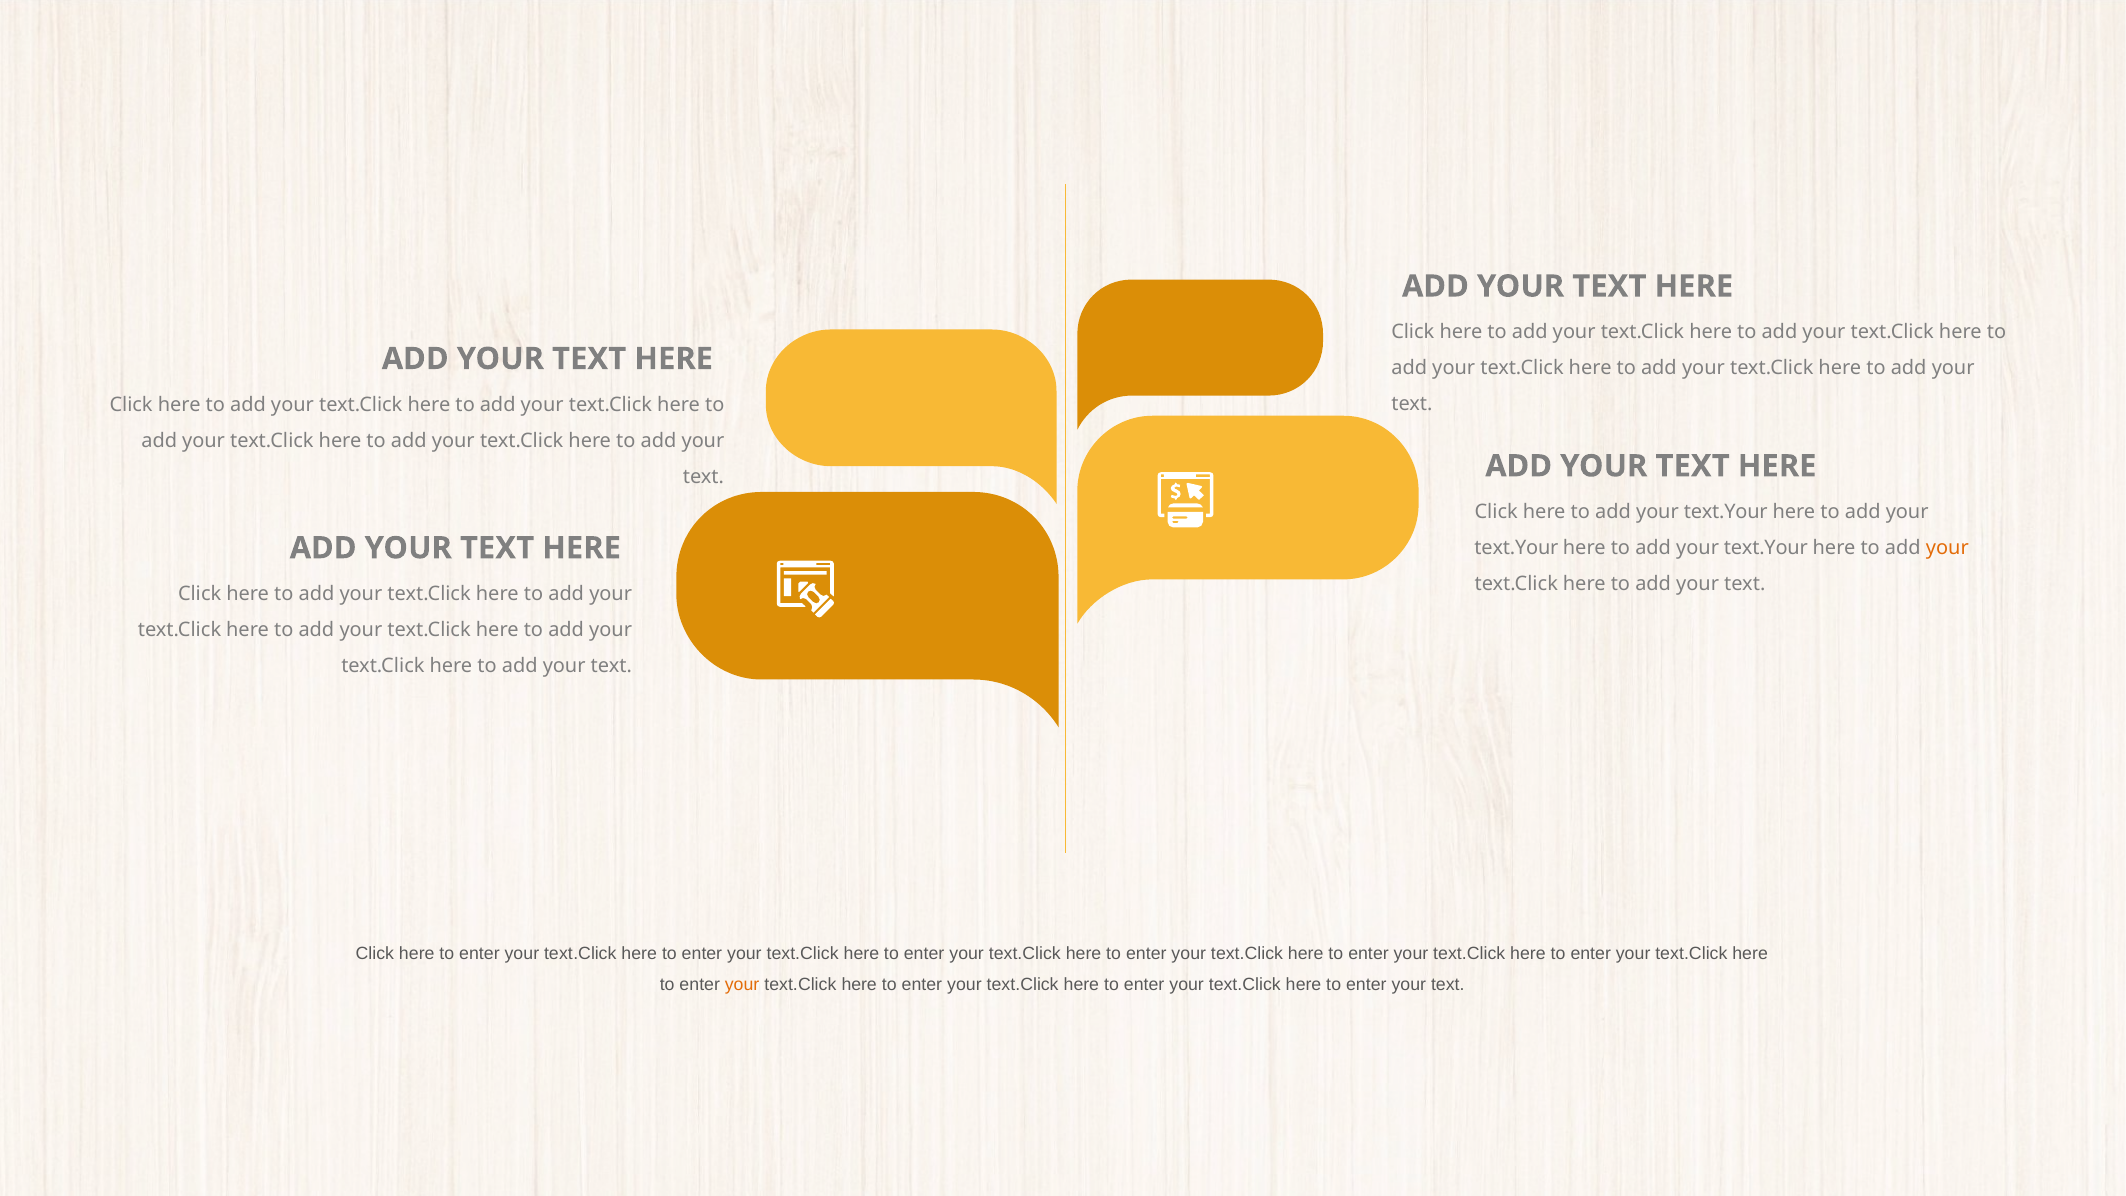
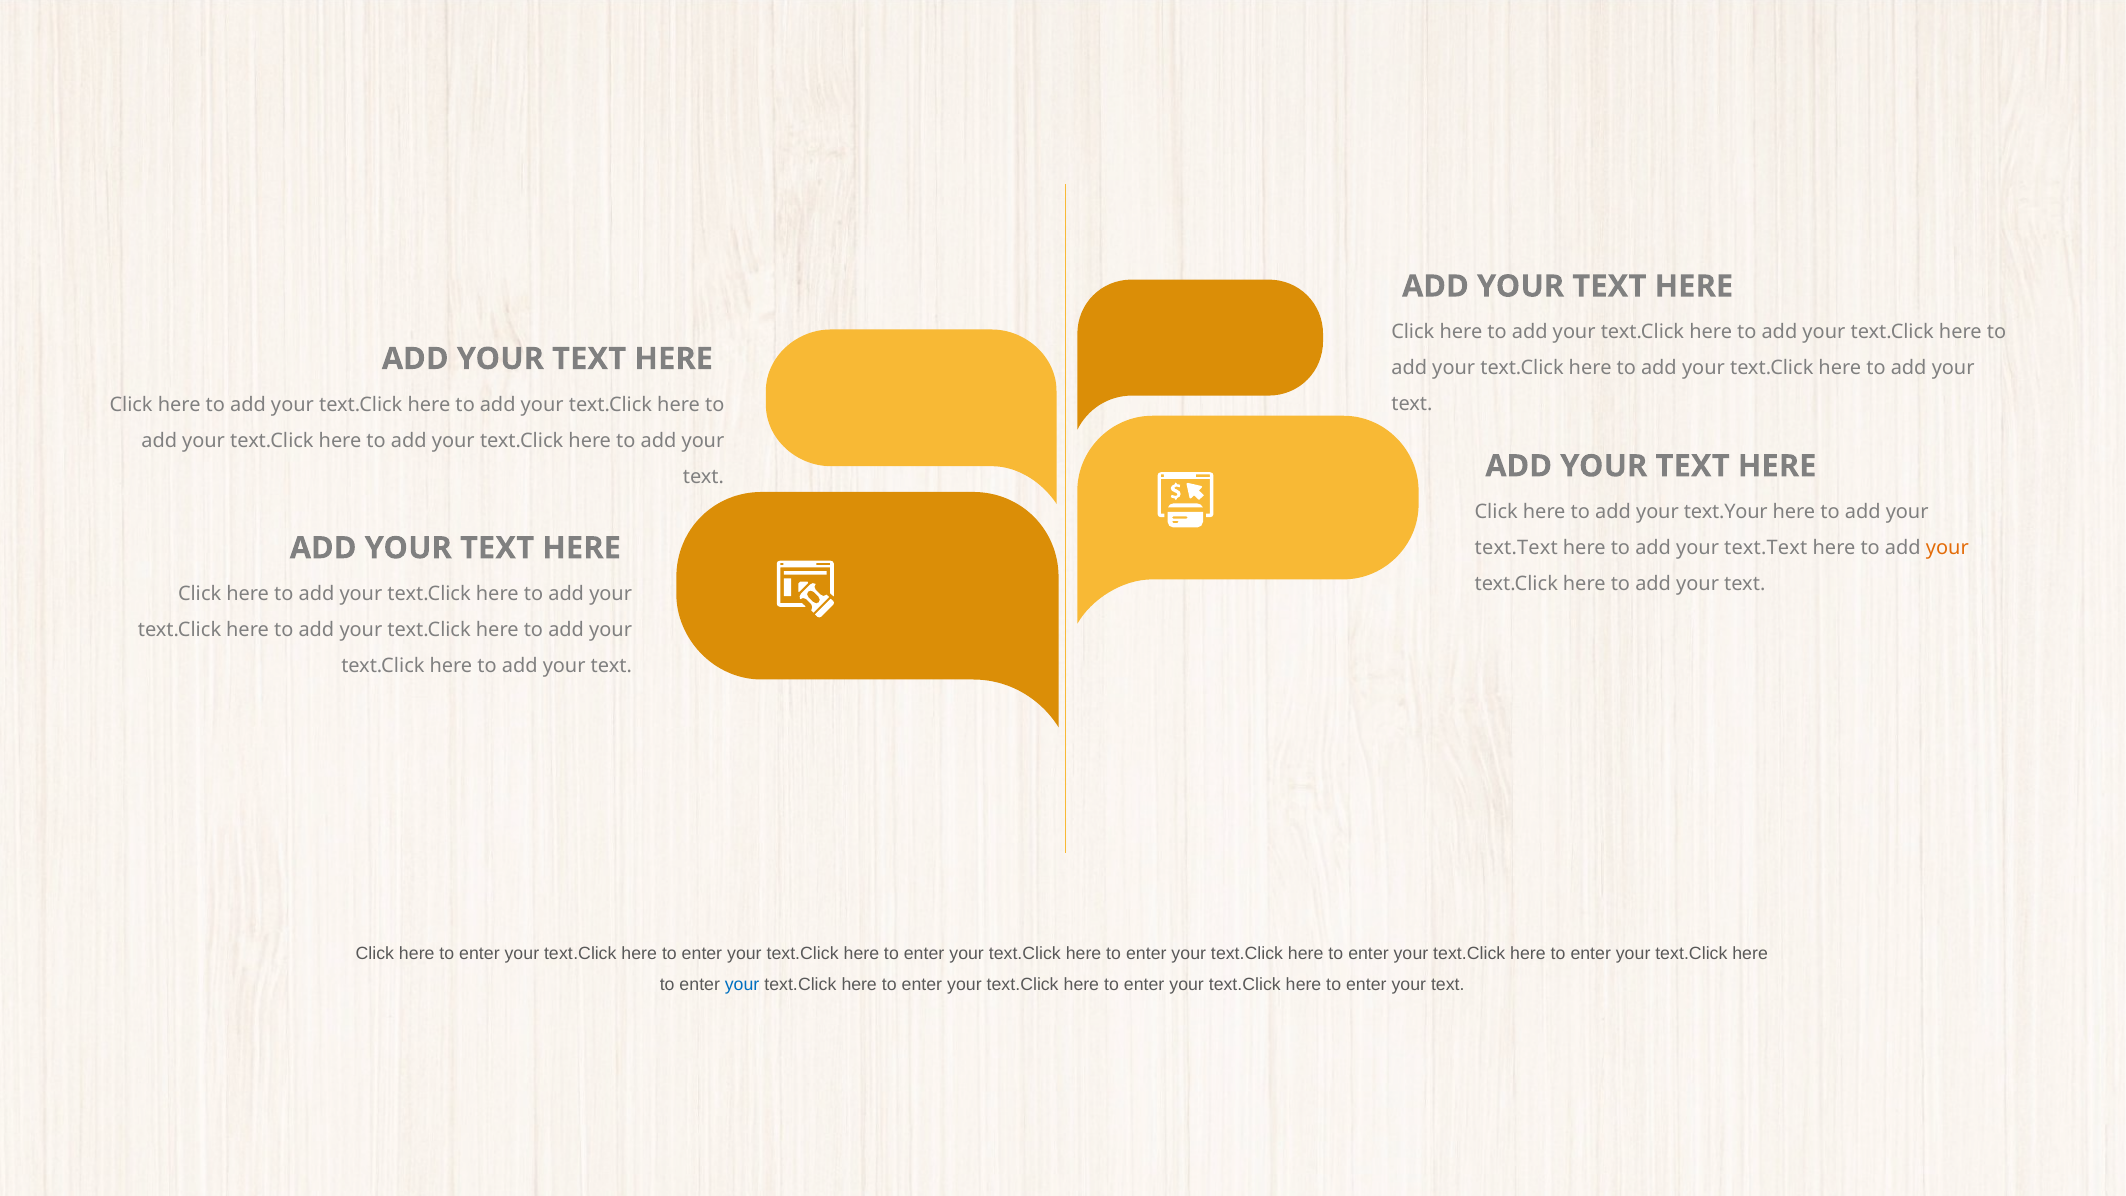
text.Your at (1516, 548): text.Your -> text.Text
text.Your at (1766, 548): text.Your -> text.Text
your at (742, 985) colour: orange -> blue
